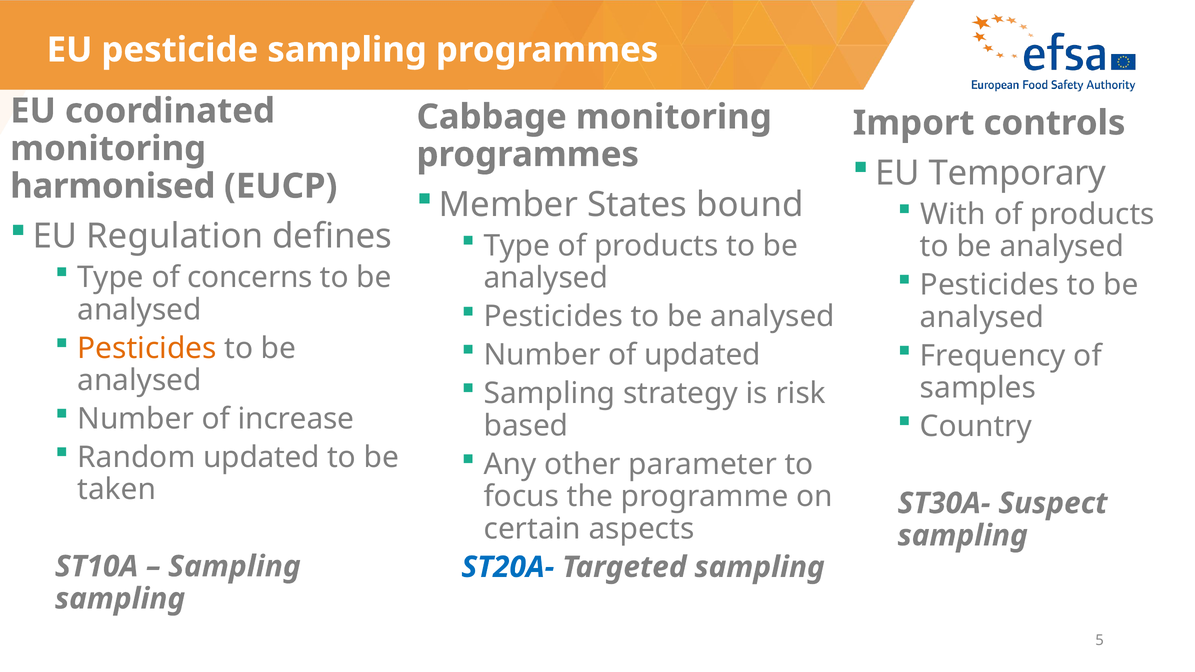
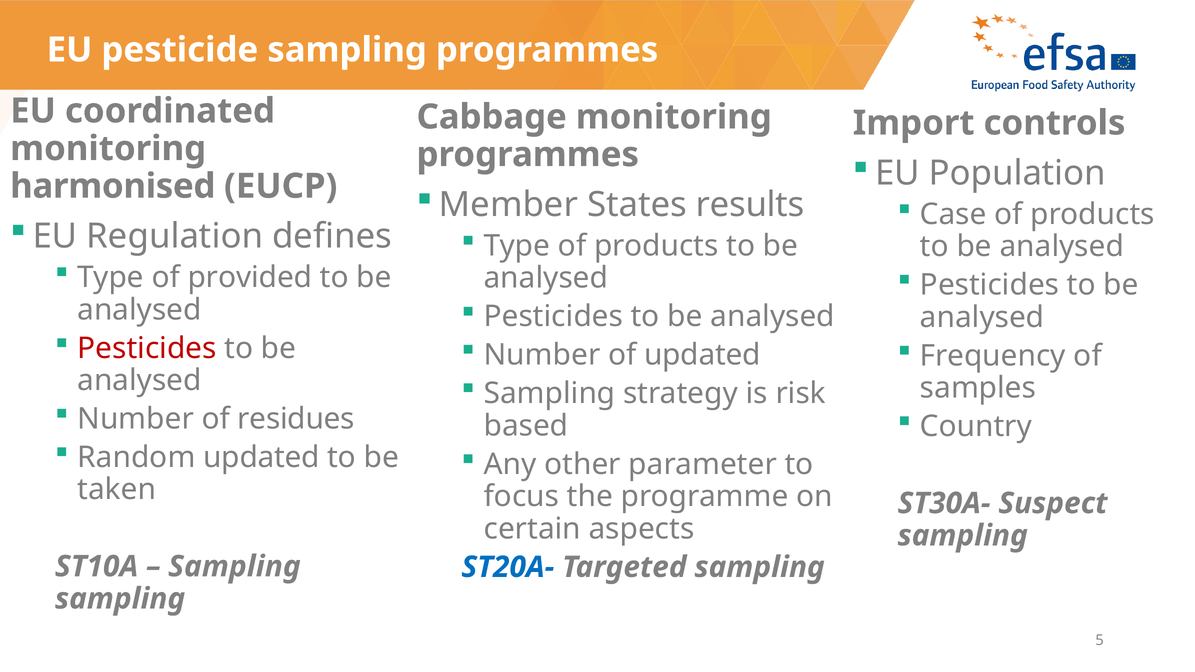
Temporary: Temporary -> Population
bound: bound -> results
With: With -> Case
concerns: concerns -> provided
Pesticides at (147, 348) colour: orange -> red
increase: increase -> residues
